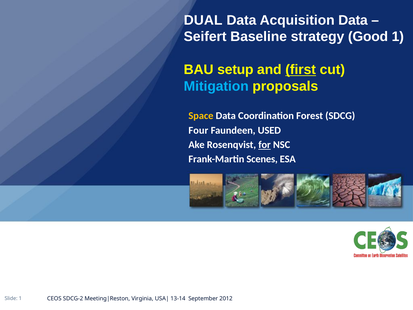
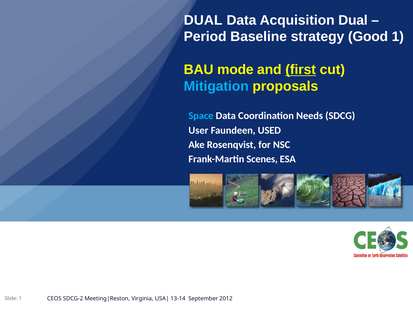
Acquisition Data: Data -> Dual
Seifert: Seifert -> Period
setup: setup -> mode
Space colour: yellow -> light blue
Forest: Forest -> Needs
Four: Four -> User
for underline: present -> none
